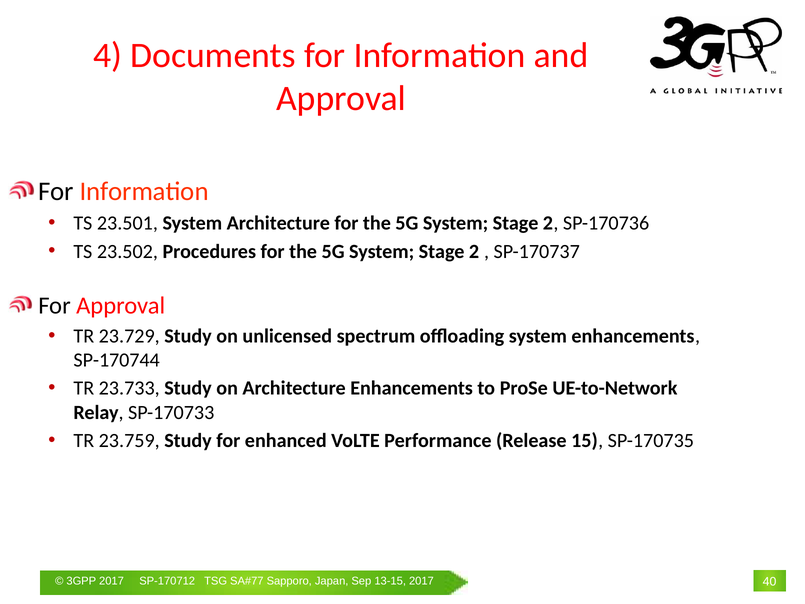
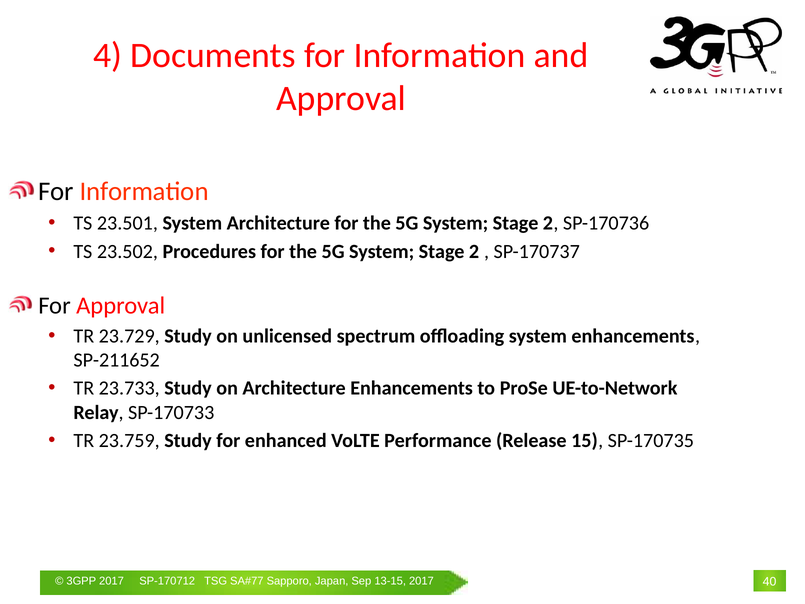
SP-170744: SP-170744 -> SP-211652
